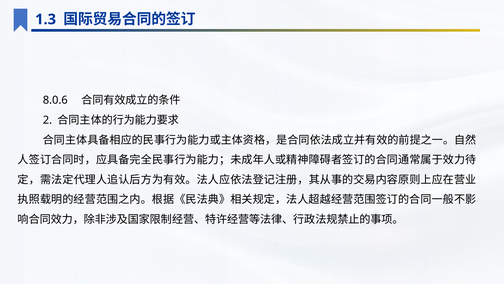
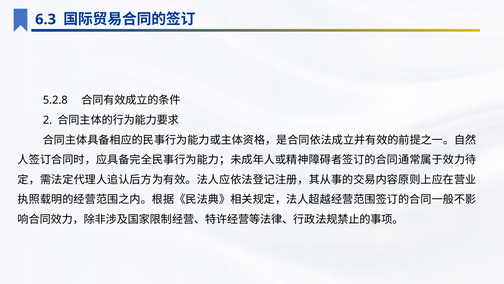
1.3: 1.3 -> 6.3
8.0.6: 8.0.6 -> 5.2.8
